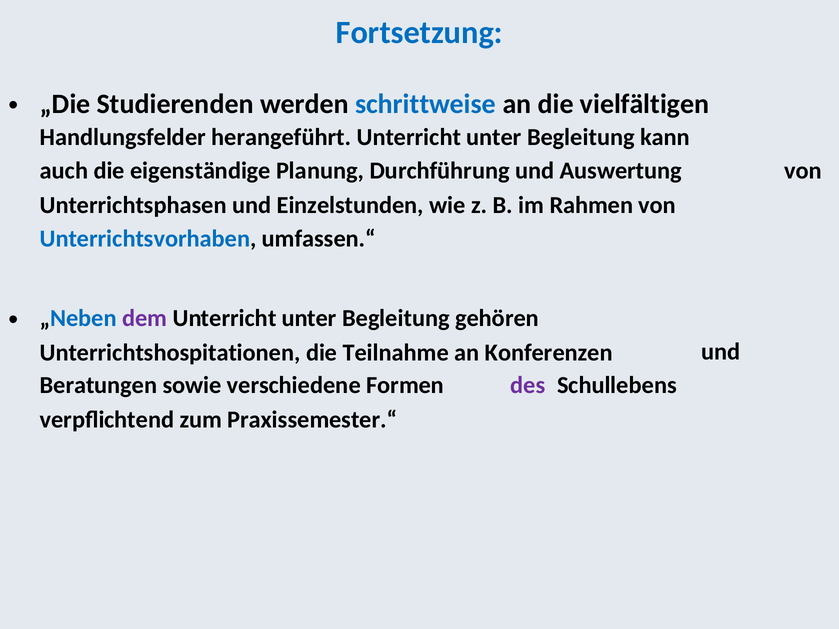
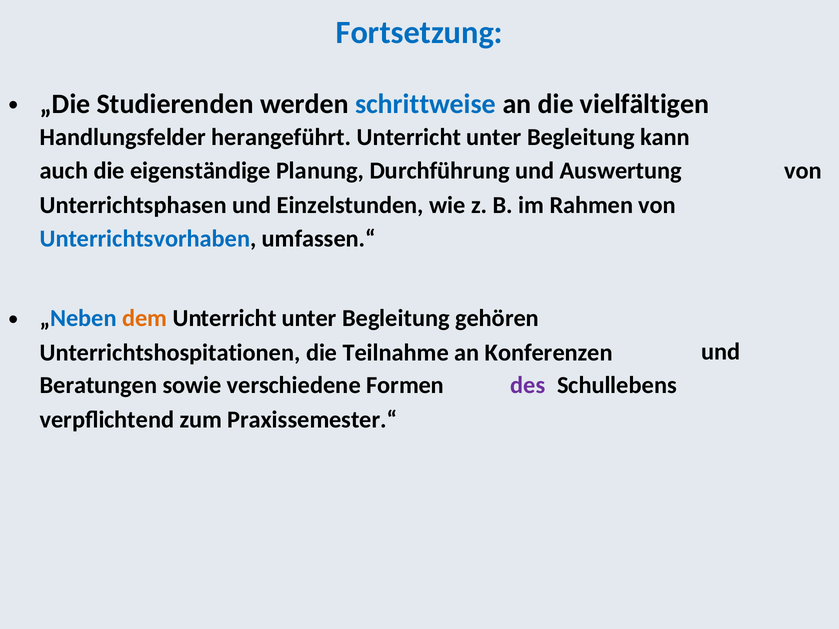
dem colour: purple -> orange
